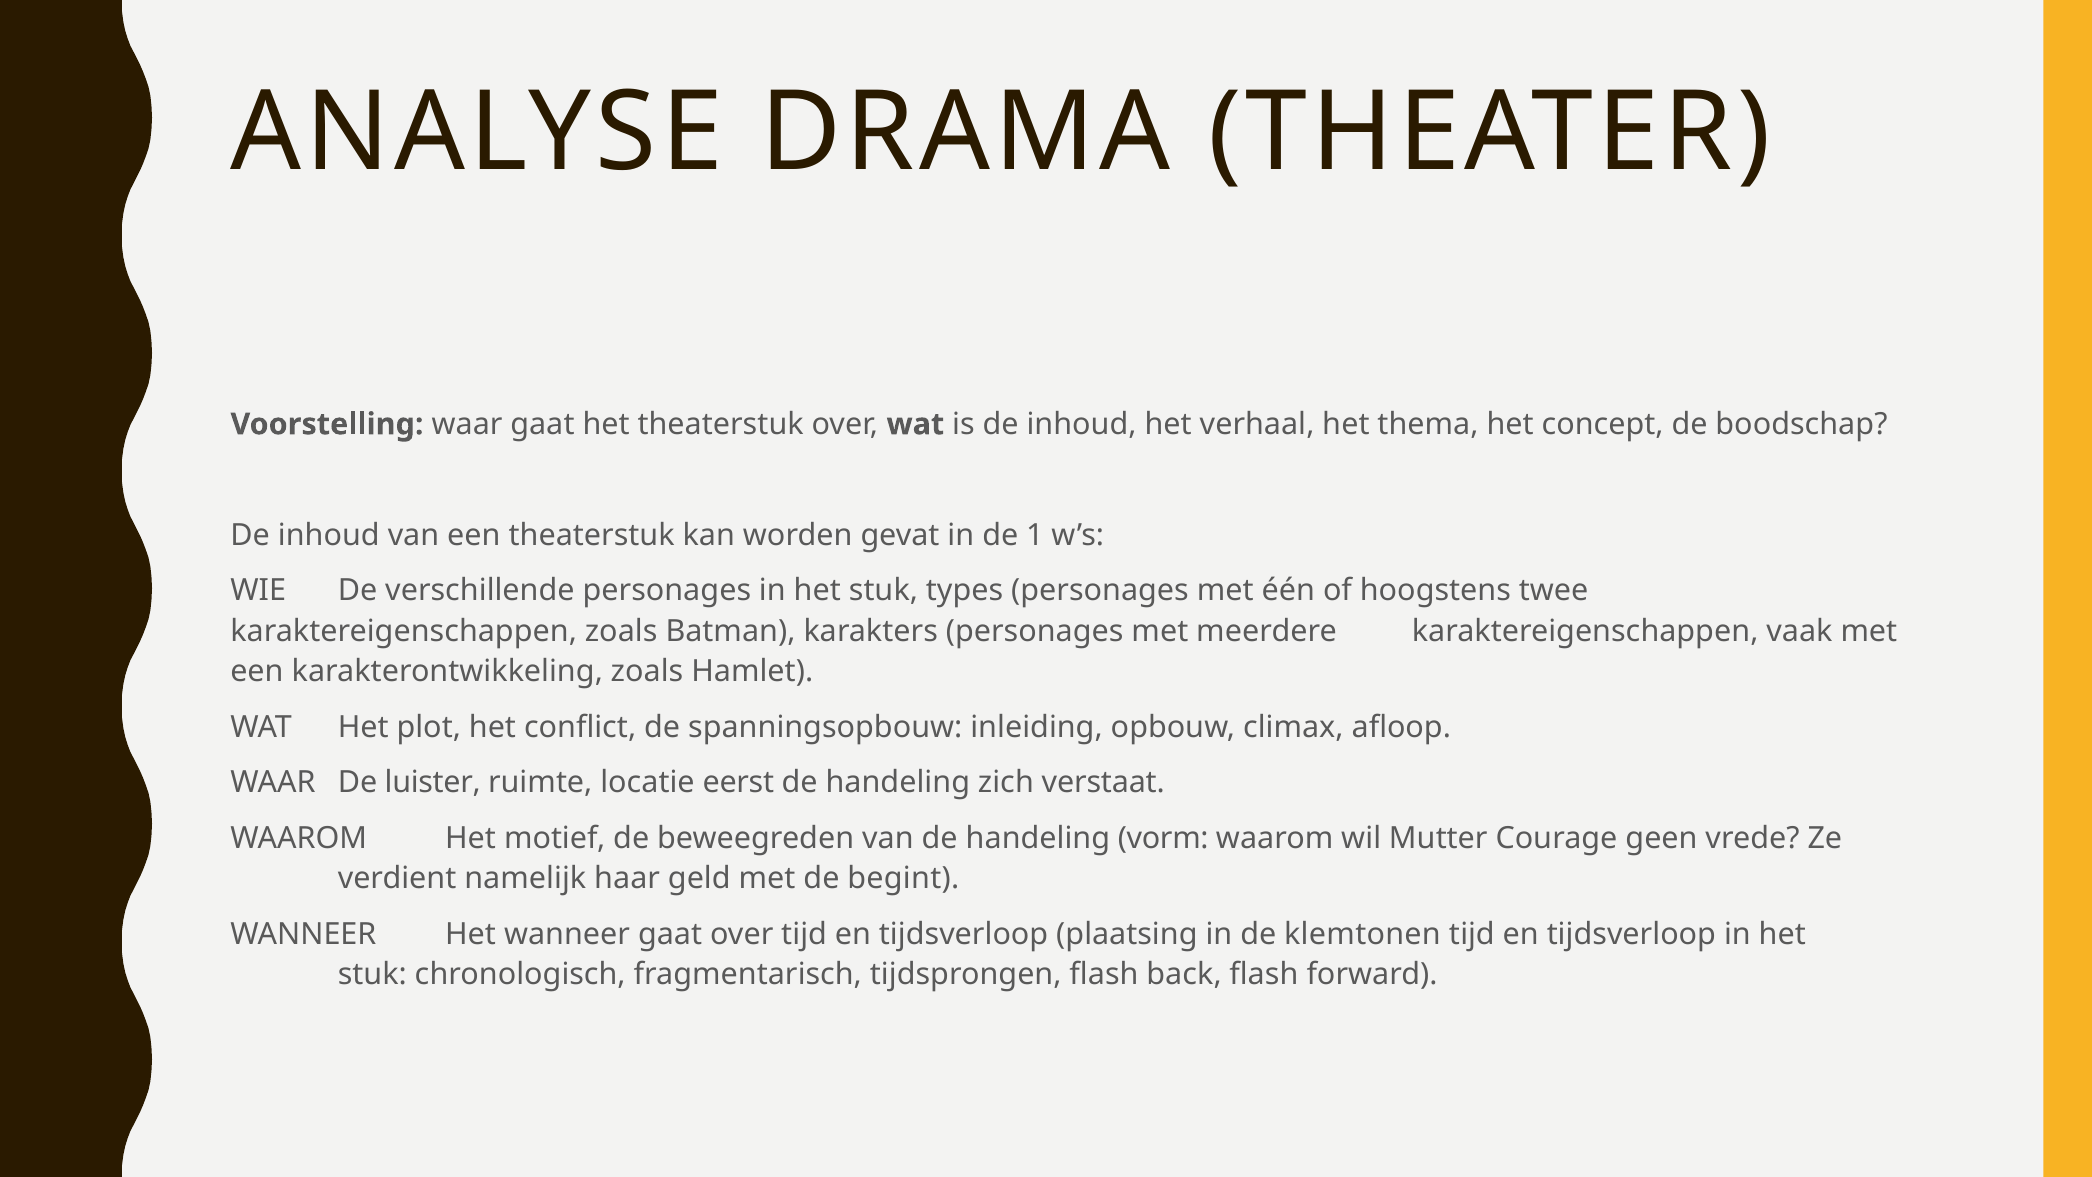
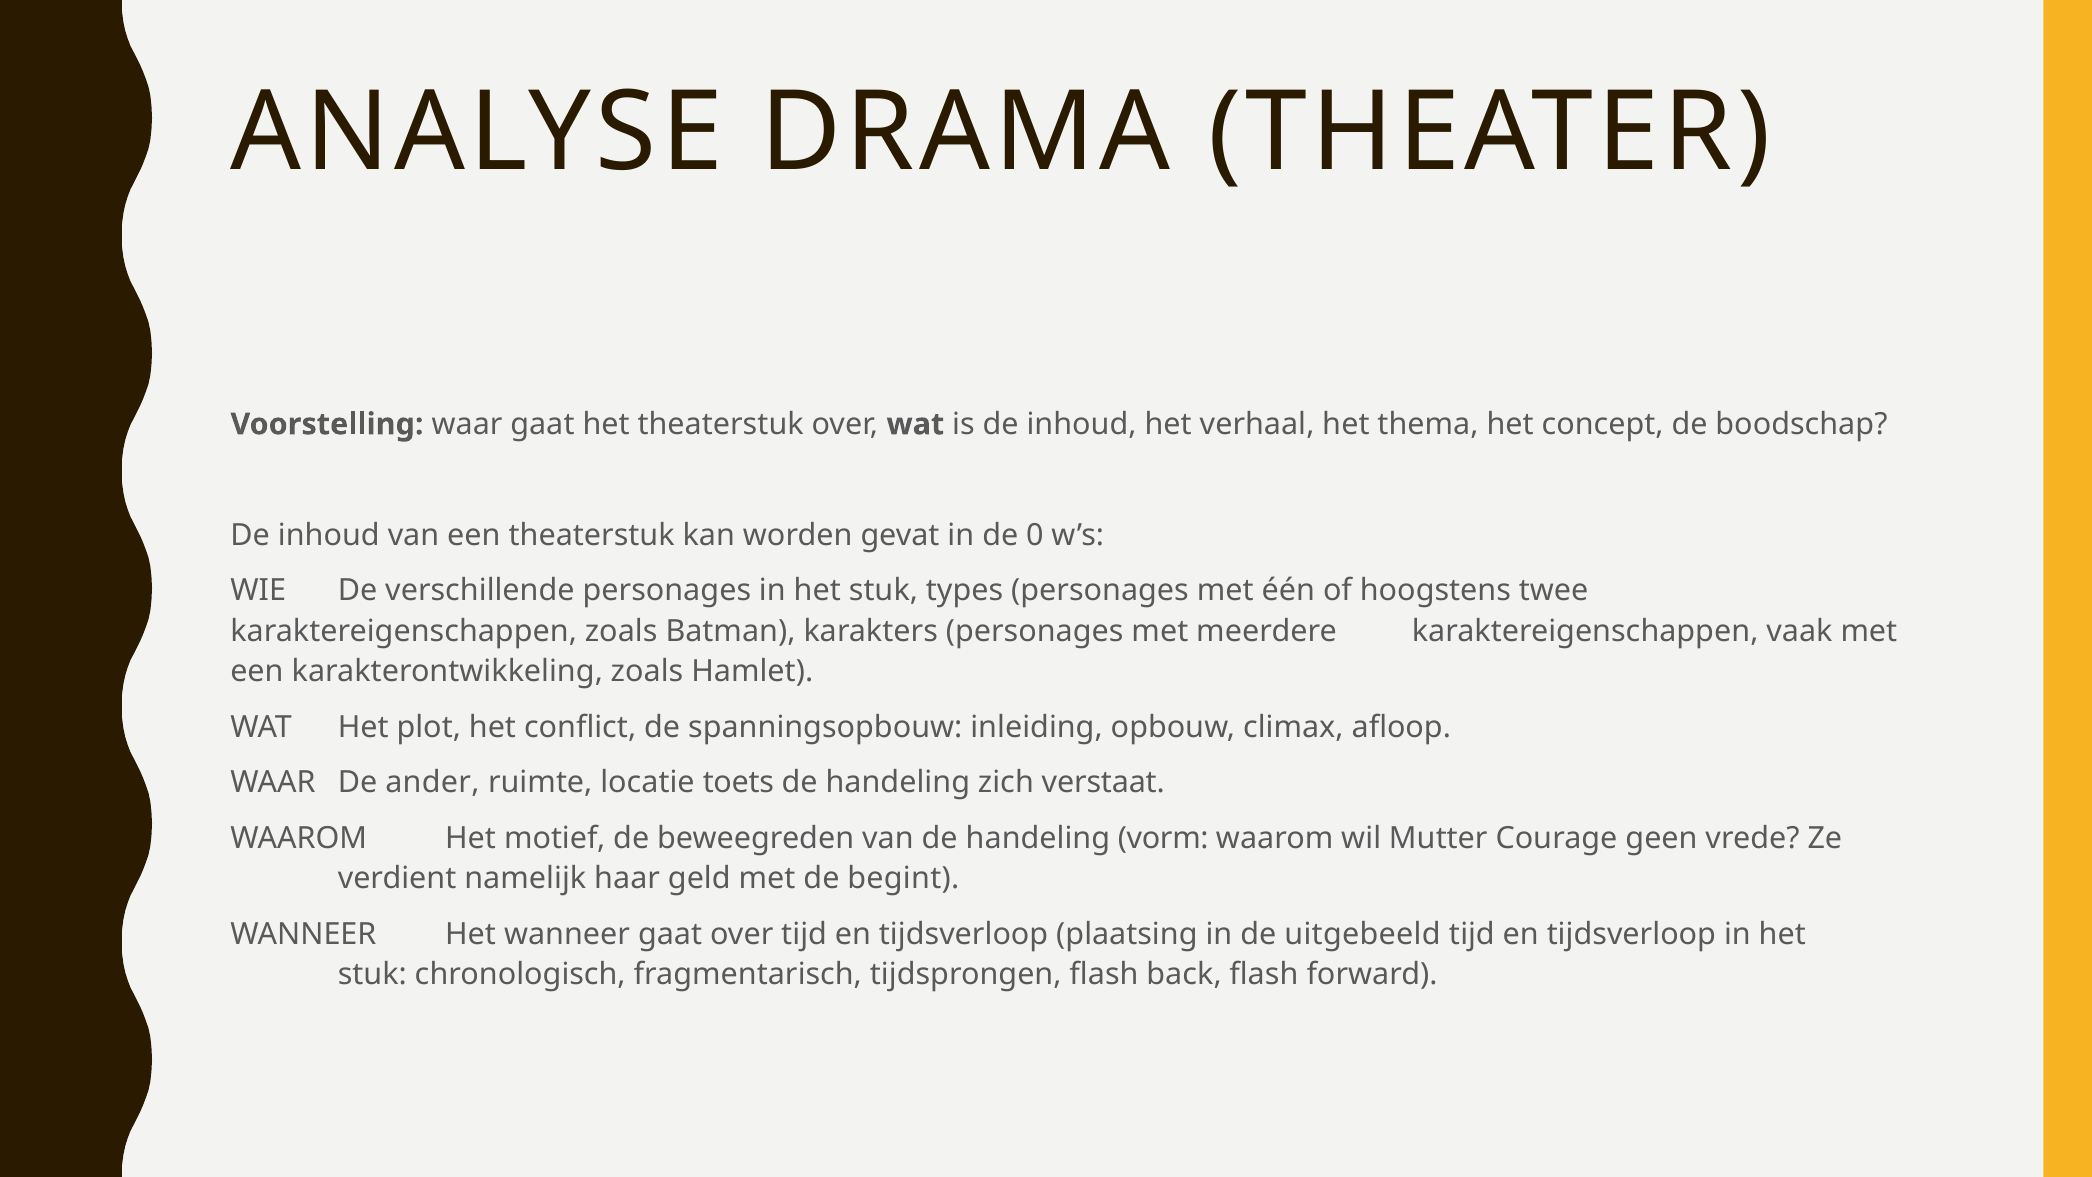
1: 1 -> 0
luister: luister -> ander
eerst: eerst -> toets
klemtonen: klemtonen -> uitgebeeld
